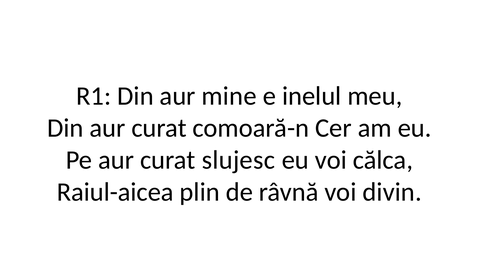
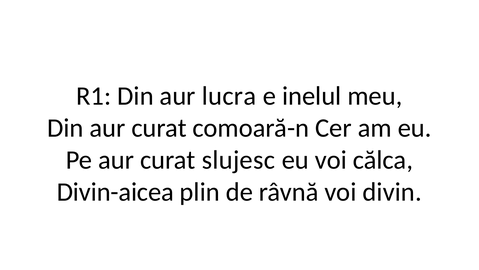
mine: mine -> lucra
Raiul-aicea: Raiul-aicea -> Divin-aicea
